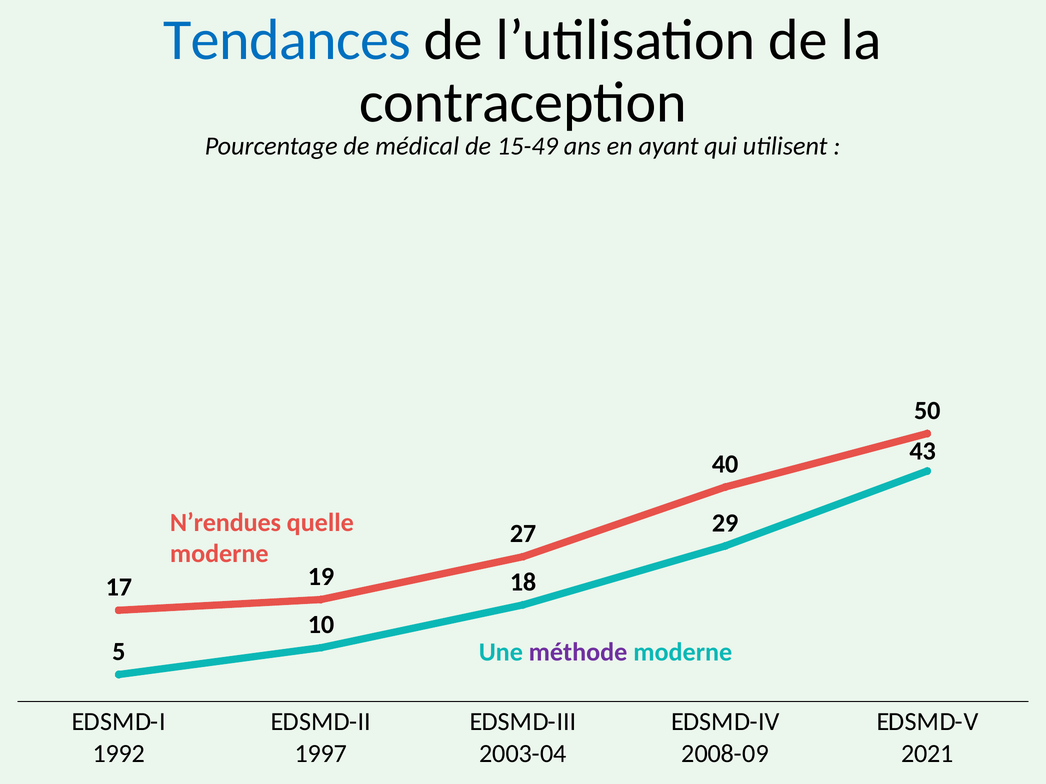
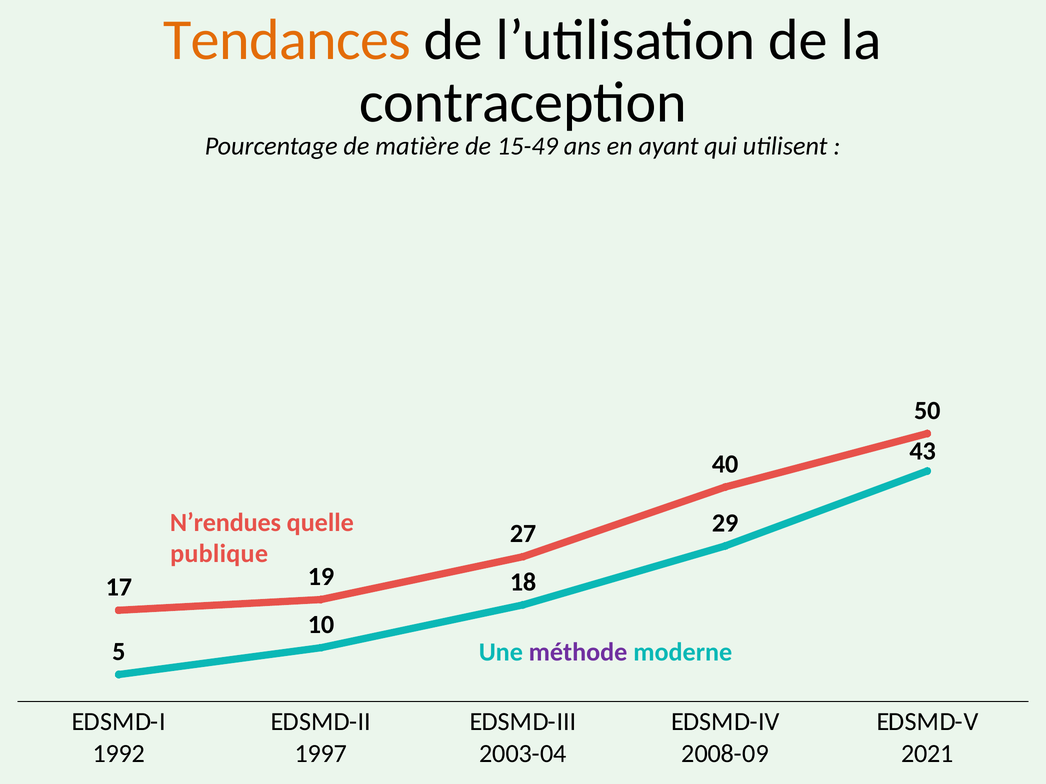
Tendances colour: blue -> orange
médical: médical -> matière
moderne at (219, 554): moderne -> publique
